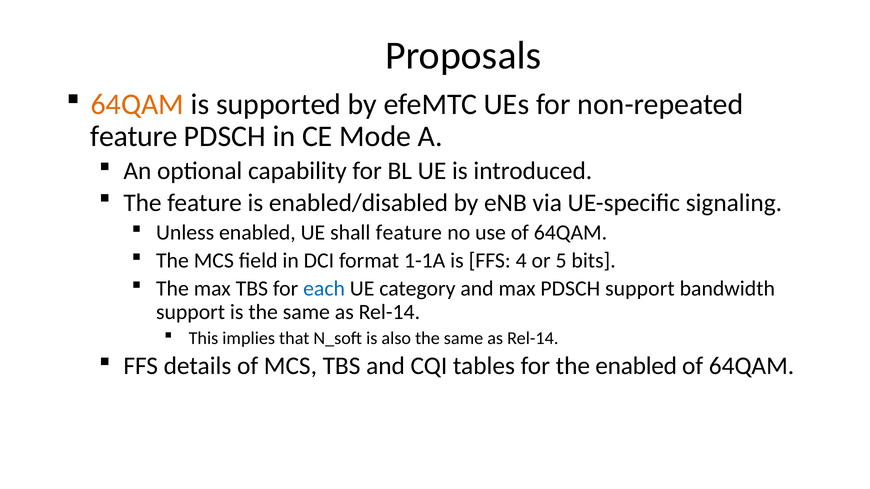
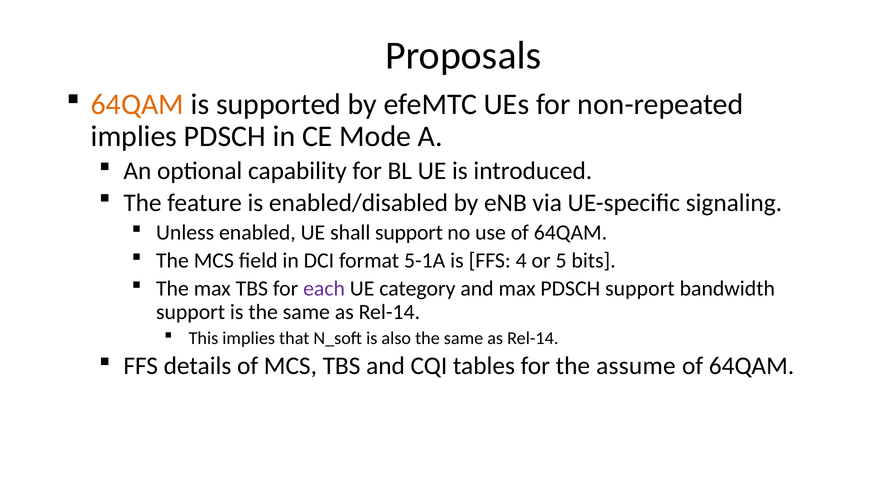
feature at (134, 137): feature -> implies
shall feature: feature -> support
1-1A: 1-1A -> 5-1A
each colour: blue -> purple
the enabled: enabled -> assume
